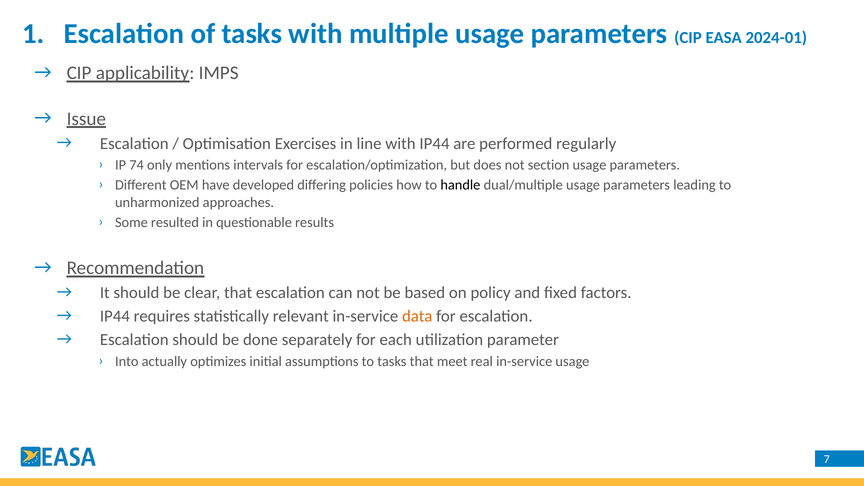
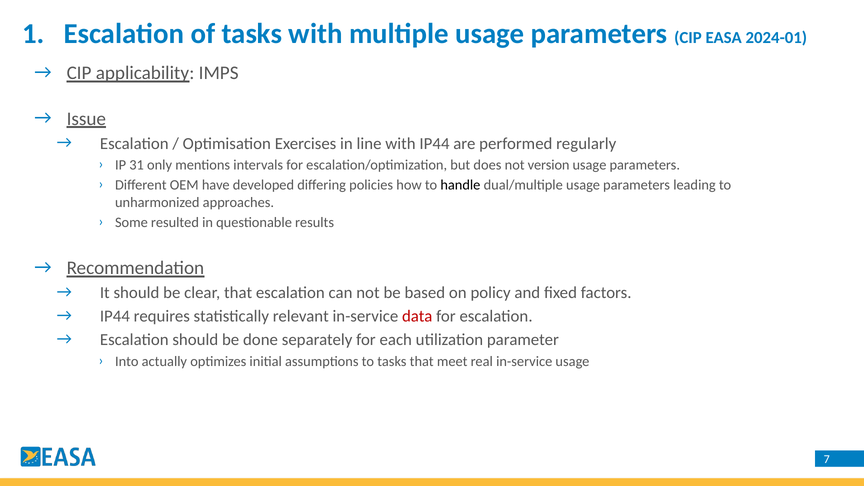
74: 74 -> 31
section: section -> version
data colour: orange -> red
